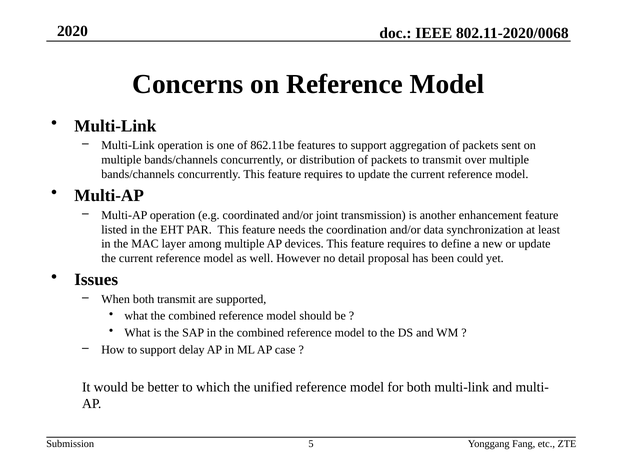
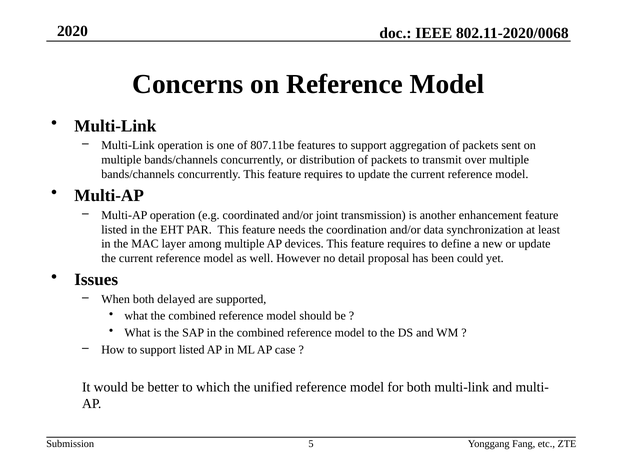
862.11be: 862.11be -> 807.11be
both transmit: transmit -> delayed
support delay: delay -> listed
